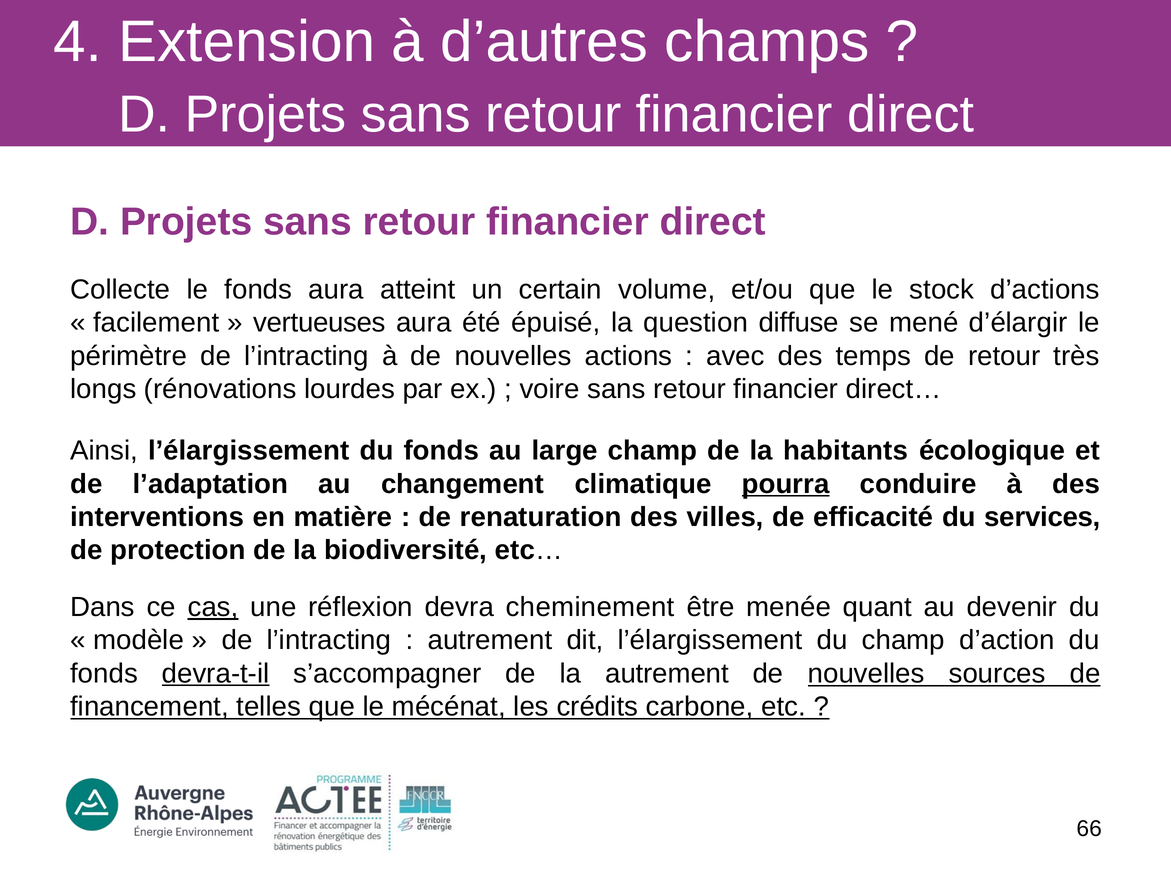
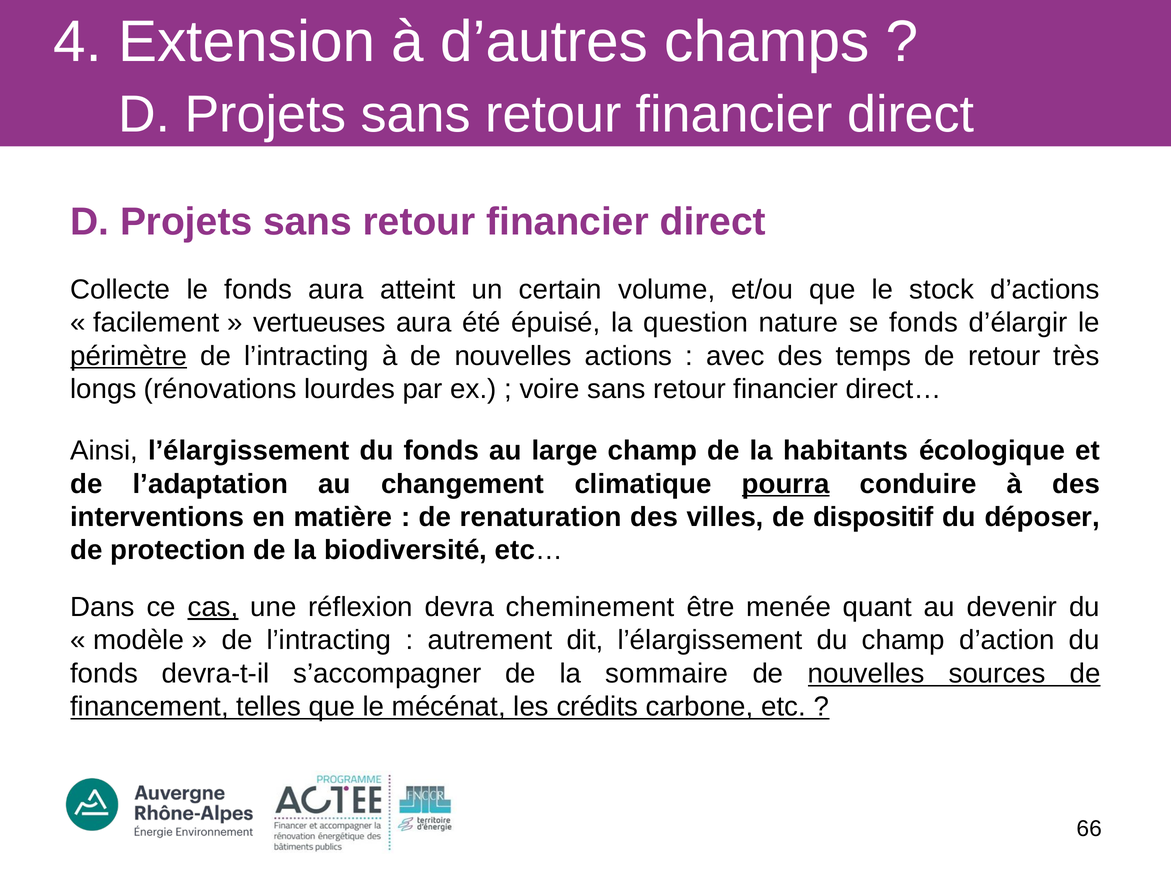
diffuse: diffuse -> nature
se mené: mené -> fonds
périmètre underline: none -> present
efficacité: efficacité -> dispositif
services: services -> déposer
devra-t-il underline: present -> none
la autrement: autrement -> sommaire
